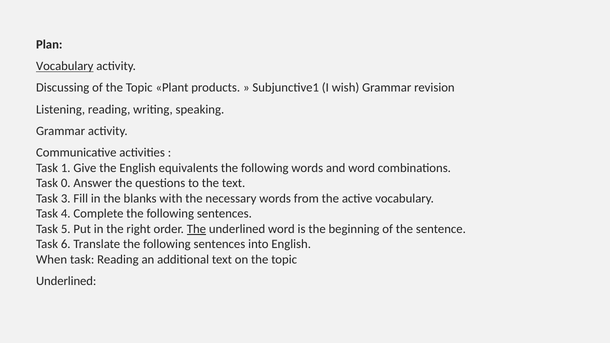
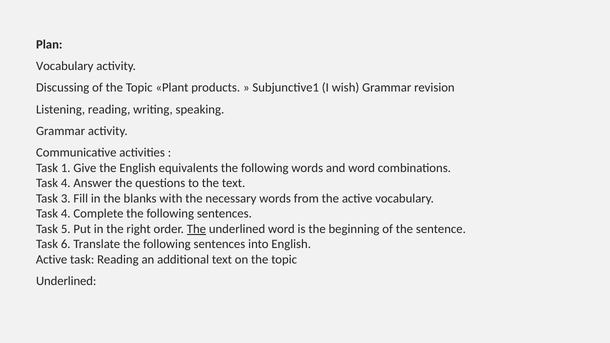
Vocabulary at (65, 66) underline: present -> none
0 at (66, 183): 0 -> 4
When at (52, 260): When -> Active
